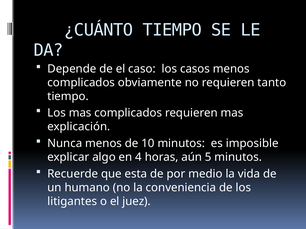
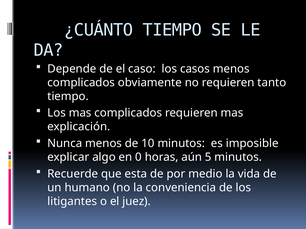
4: 4 -> 0
